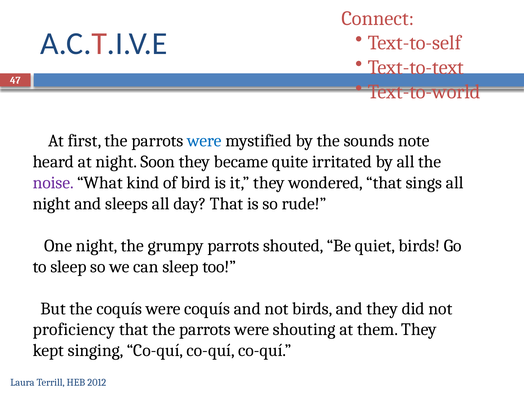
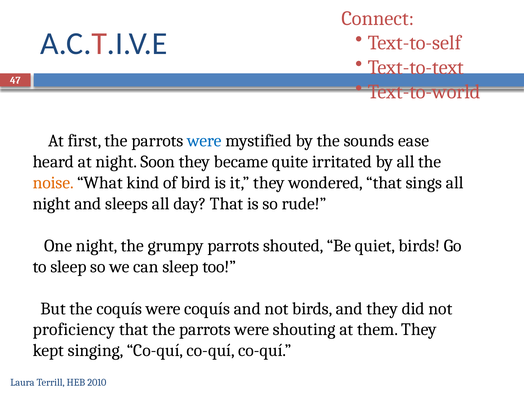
note: note -> ease
noise colour: purple -> orange
2012: 2012 -> 2010
